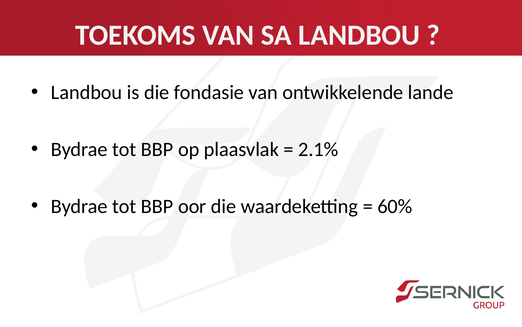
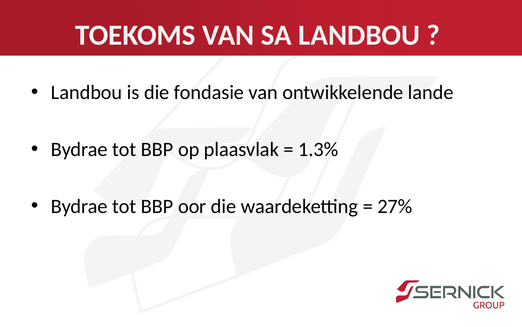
2.1%: 2.1% -> 1.3%
60%: 60% -> 27%
